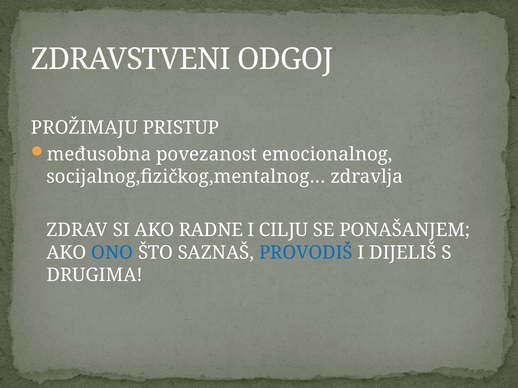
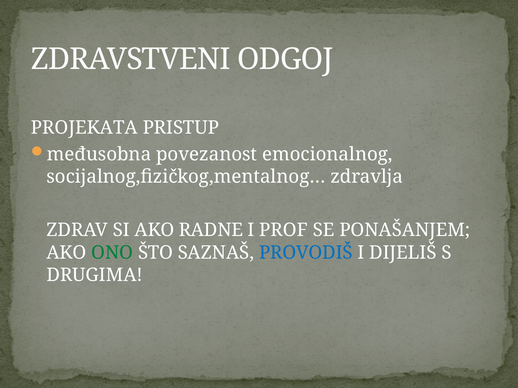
PROŽIMAJU: PROŽIMAJU -> PROJEKATA
CILJU: CILJU -> PROF
ONO colour: blue -> green
